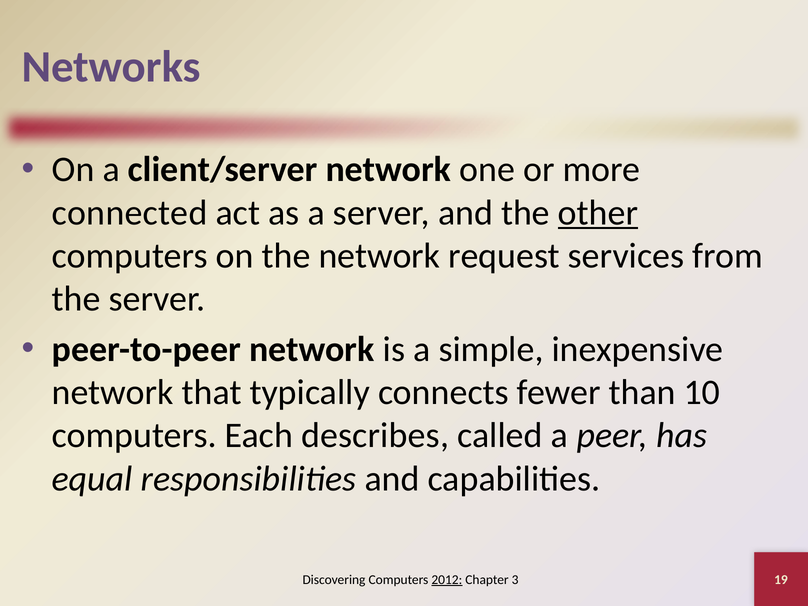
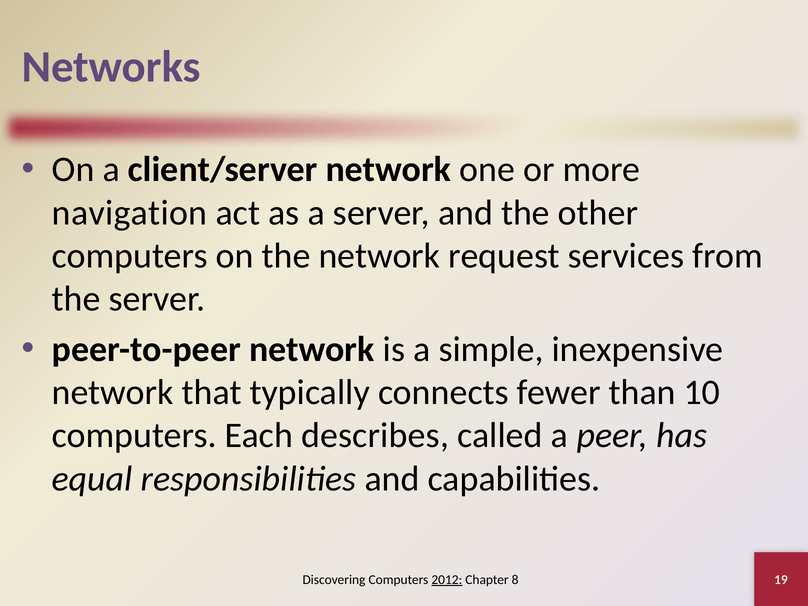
connected: connected -> navigation
other underline: present -> none
3: 3 -> 8
